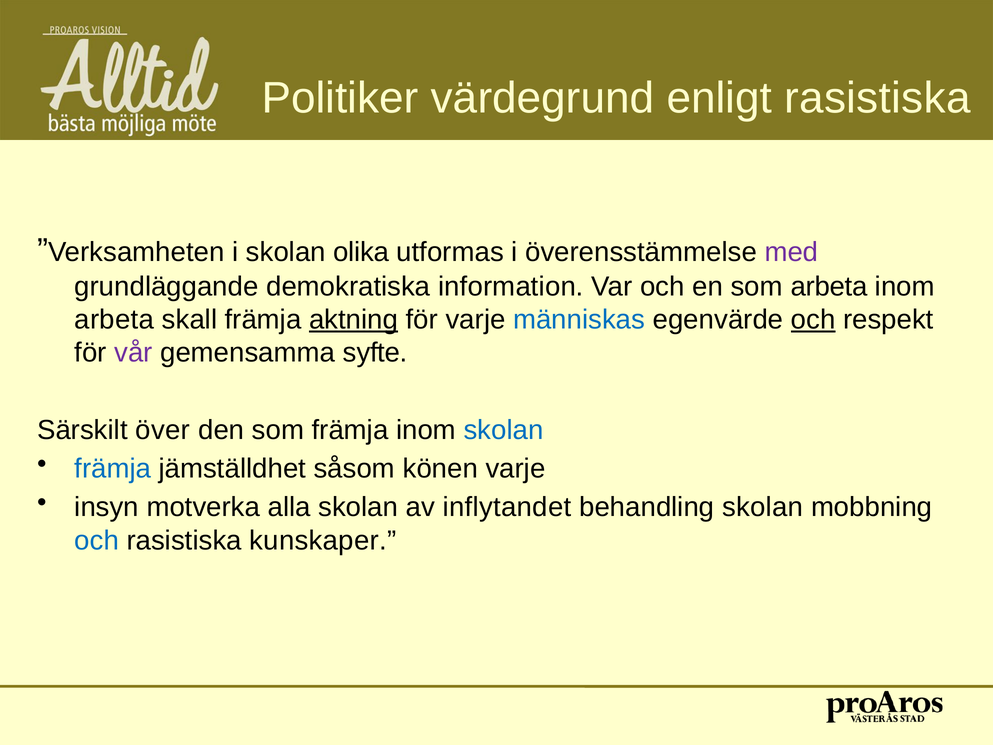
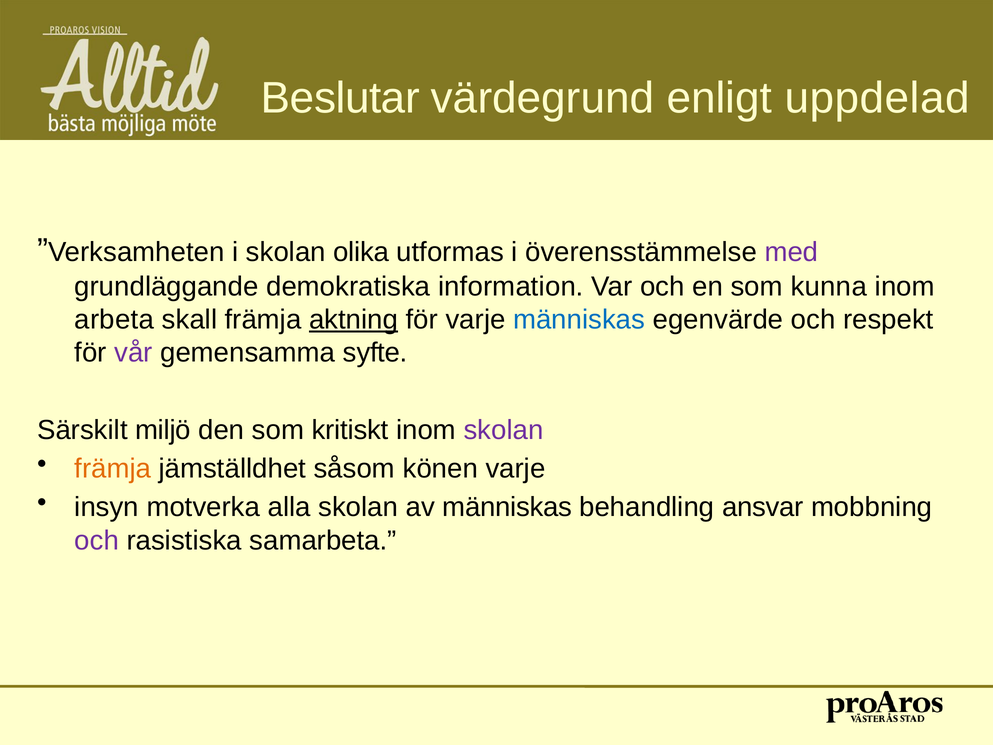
Politiker: Politiker -> Beslutar
enligt rasistiska: rasistiska -> uppdelad
som arbeta: arbeta -> kunna
och at (813, 319) underline: present -> none
över: över -> miljö
som främja: främja -> kritiskt
skolan at (504, 430) colour: blue -> purple
främja at (113, 468) colour: blue -> orange
av inflytandet: inflytandet -> människas
behandling skolan: skolan -> ansvar
och at (97, 540) colour: blue -> purple
kunskaper: kunskaper -> samarbeta
